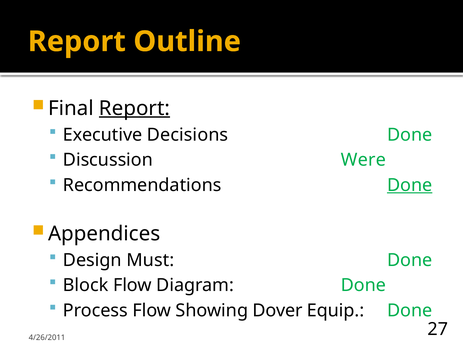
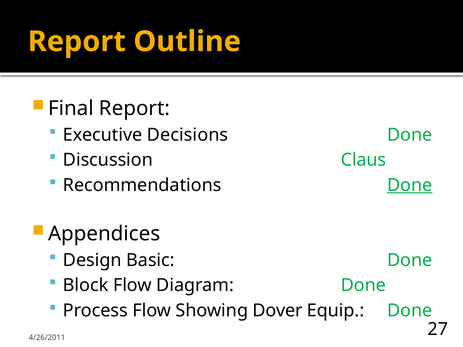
Report at (134, 108) underline: present -> none
Were: Were -> Claus
Must: Must -> Basic
